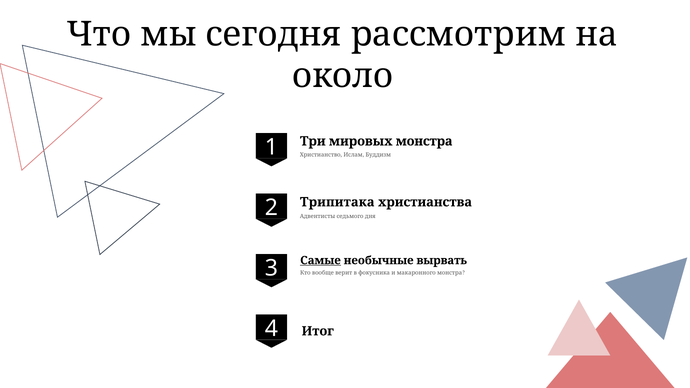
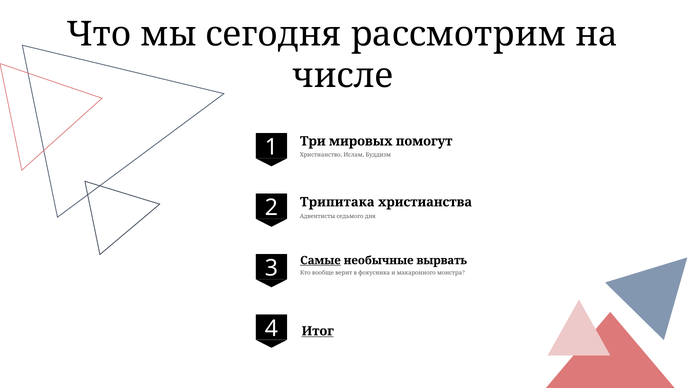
около: около -> числе
мировых монстра: монстра -> помогут
Итог underline: none -> present
